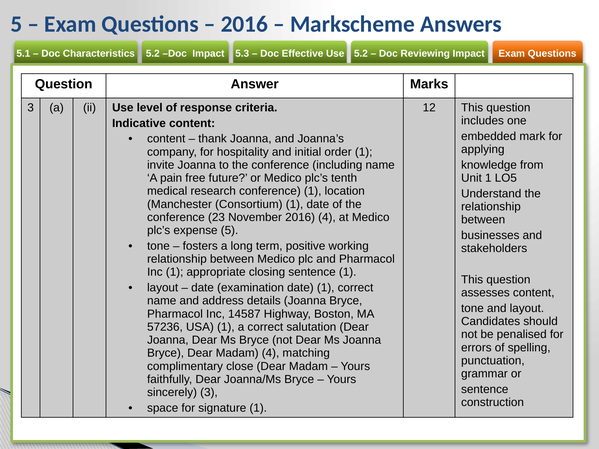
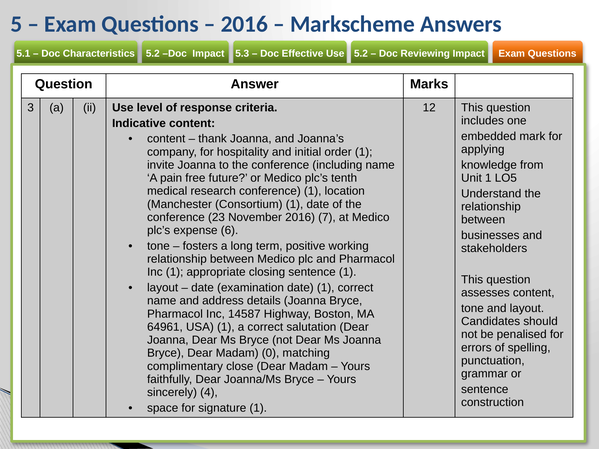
2016 4: 4 -> 7
expense 5: 5 -> 6
57236: 57236 -> 64961
Madam 4: 4 -> 0
sincerely 3: 3 -> 4
